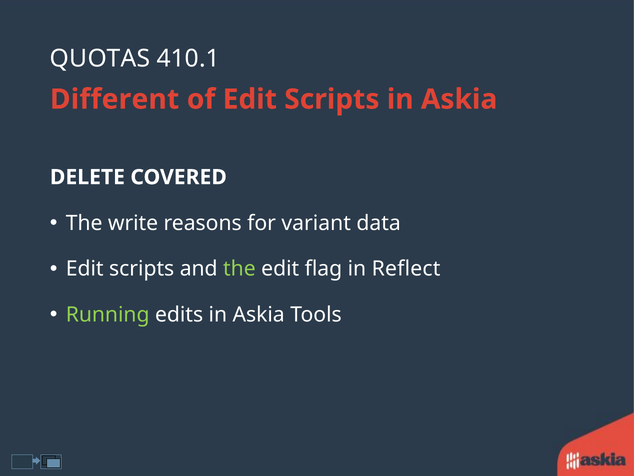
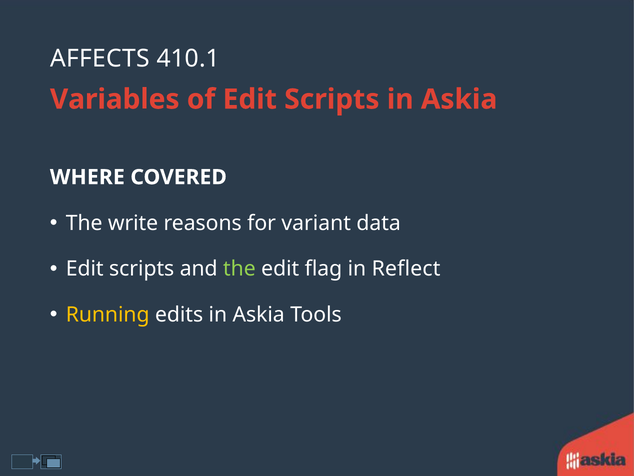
QUOTAS: QUOTAS -> AFFECTS
Different: Different -> Variables
DELETE: DELETE -> WHERE
Running colour: light green -> yellow
